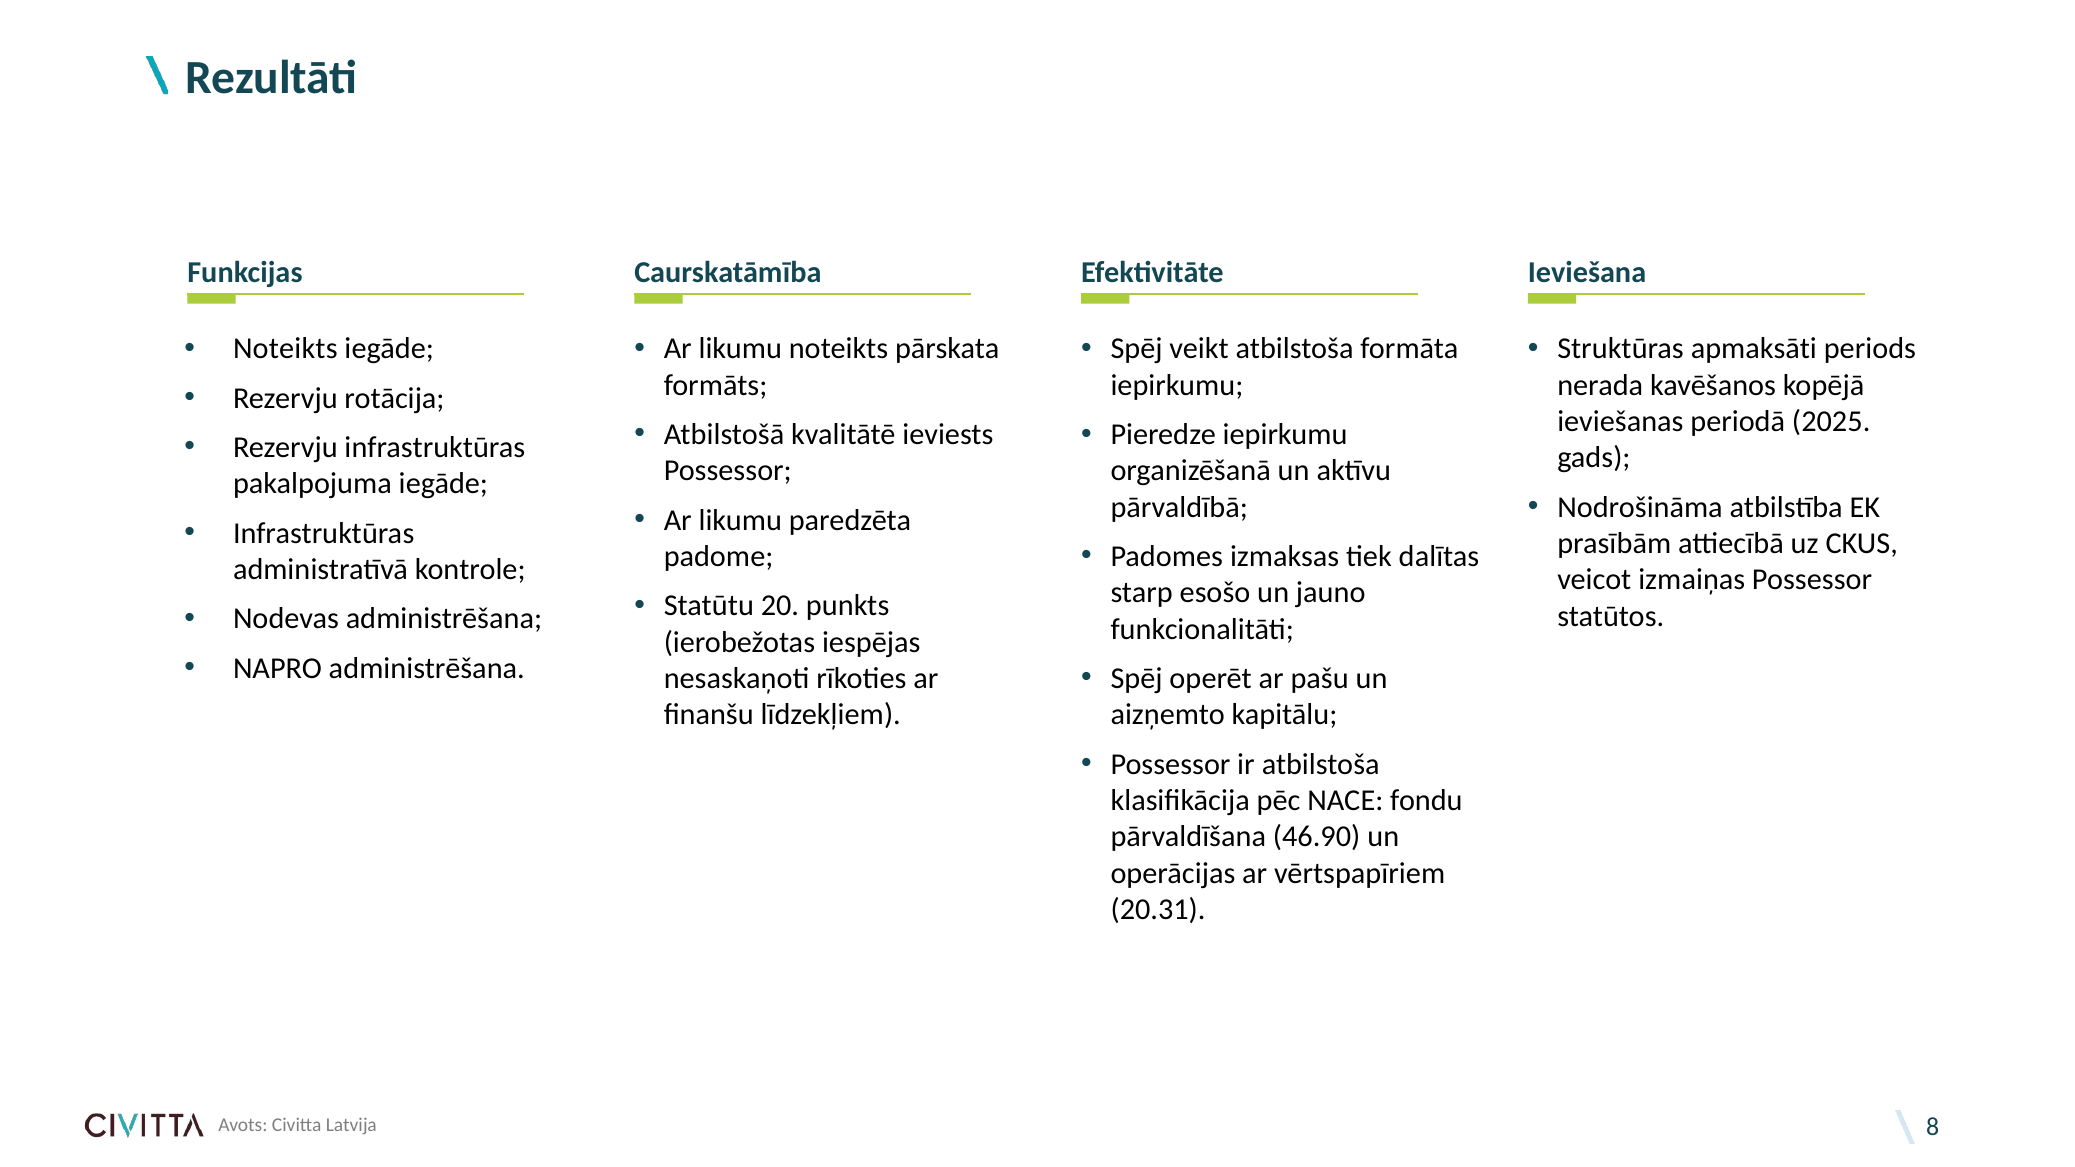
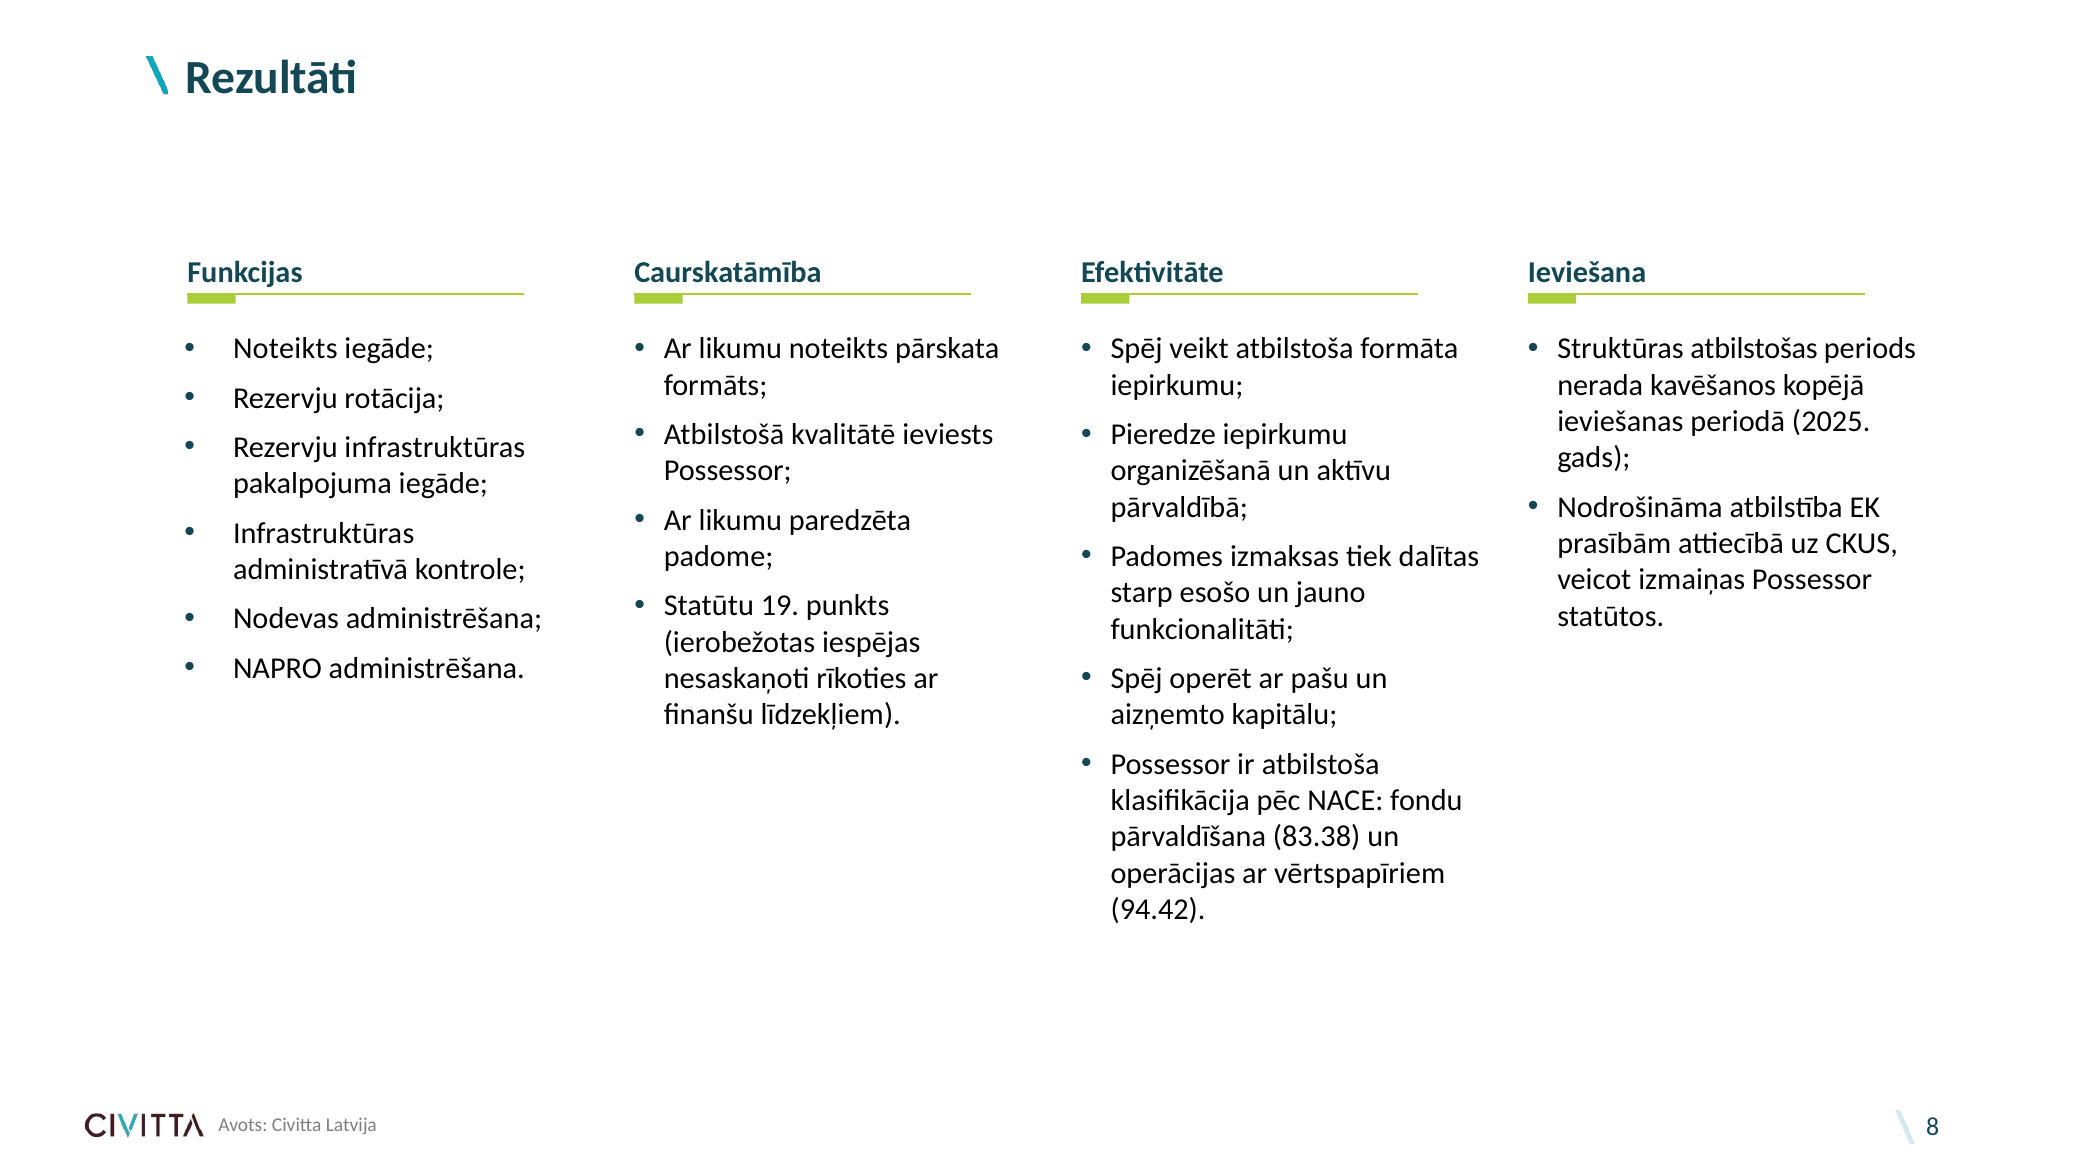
apmaksāti: apmaksāti -> atbilstošas
20: 20 -> 19
46.90: 46.90 -> 83.38
20.31: 20.31 -> 94.42
